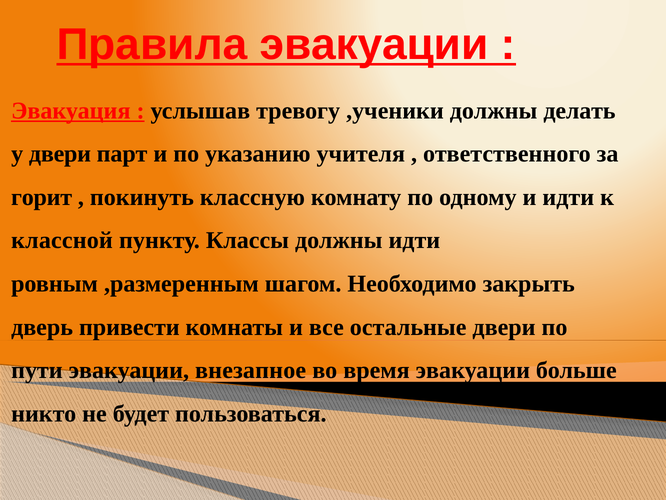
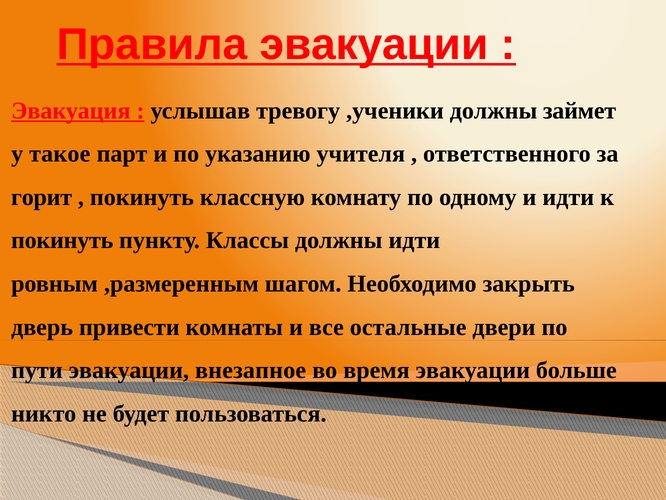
делать: делать -> займет
у двери: двери -> такое
классной at (62, 240): классной -> покинуть
